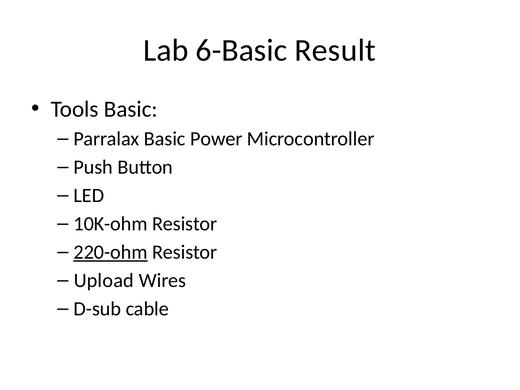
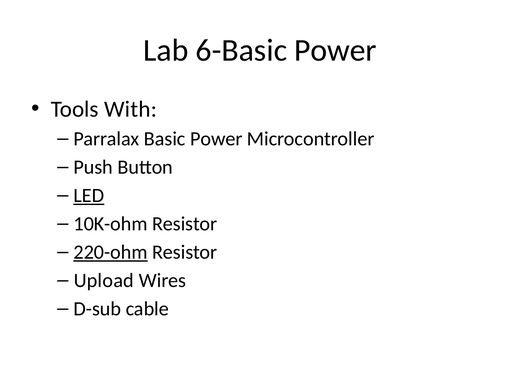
6-Basic Result: Result -> Power
Tools Basic: Basic -> With
LED underline: none -> present
